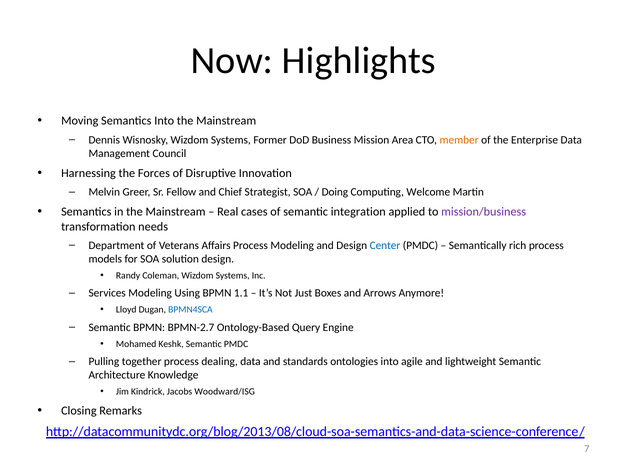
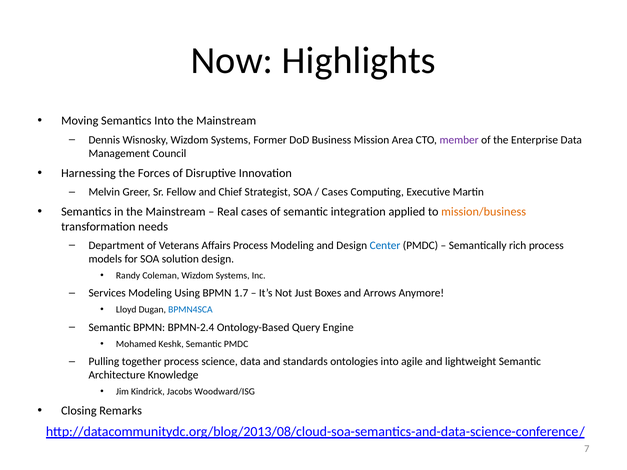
member colour: orange -> purple
Doing at (335, 192): Doing -> Cases
Welcome: Welcome -> Executive
mission/business colour: purple -> orange
1.1: 1.1 -> 1.7
BPMN-2.7: BPMN-2.7 -> BPMN-2.4
dealing: dealing -> science
